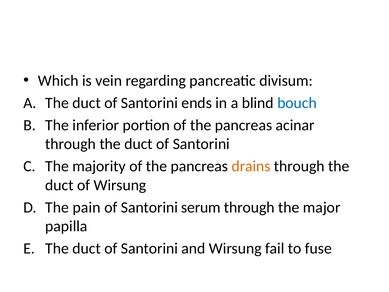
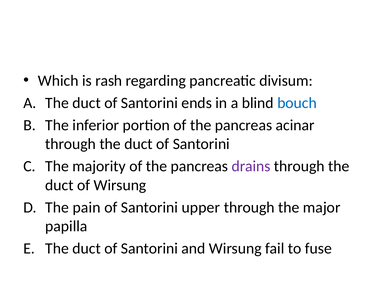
vein: vein -> rash
drains colour: orange -> purple
serum: serum -> upper
